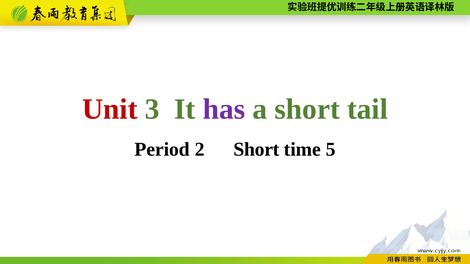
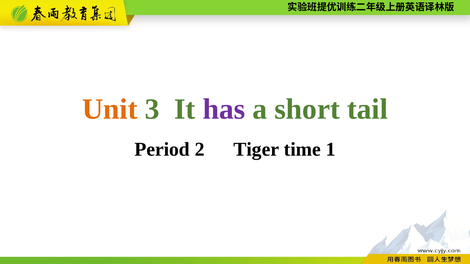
Unit colour: red -> orange
2 Short: Short -> Tiger
5: 5 -> 1
